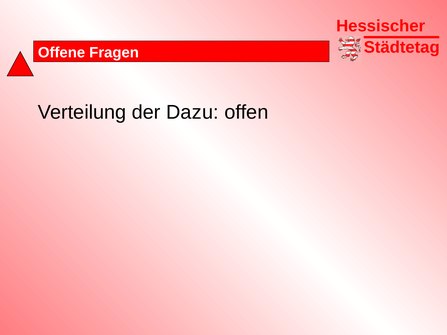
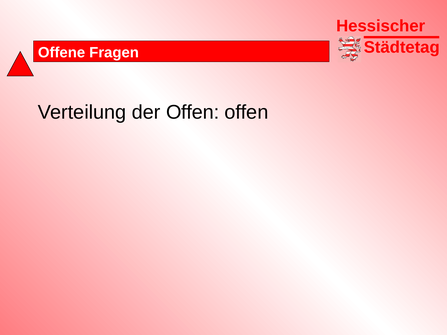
der Dazu: Dazu -> Offen
